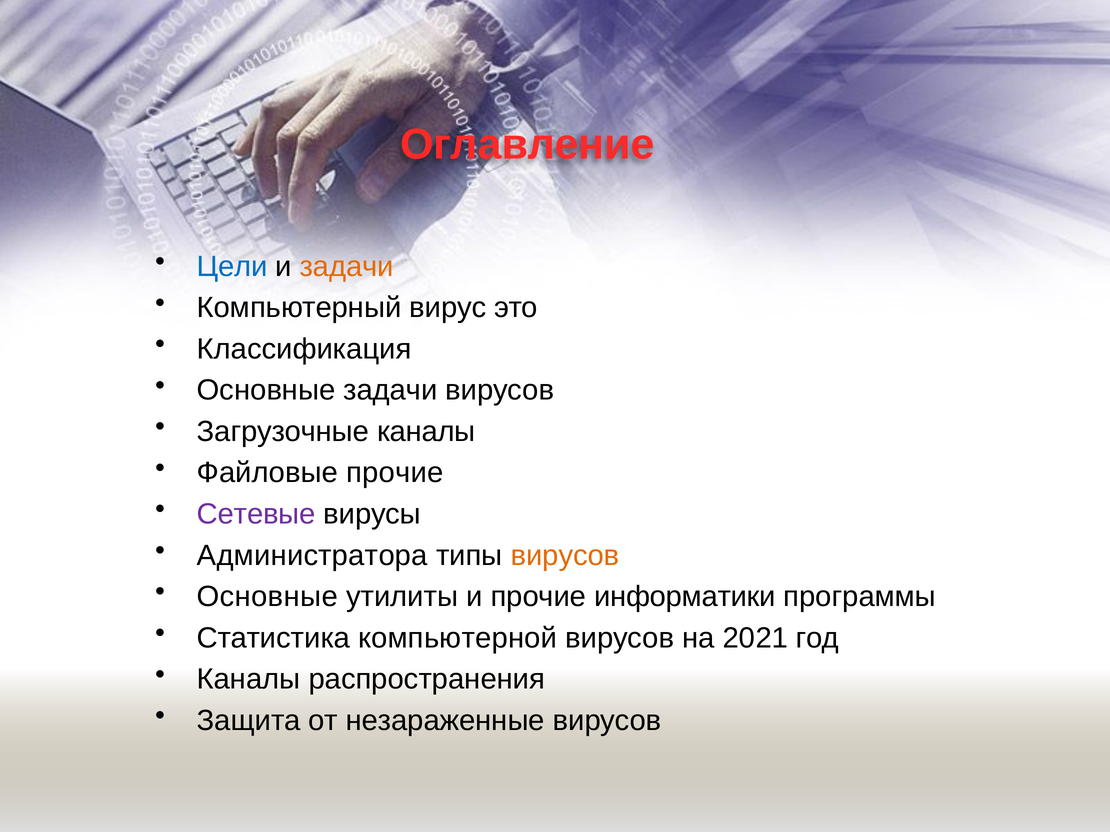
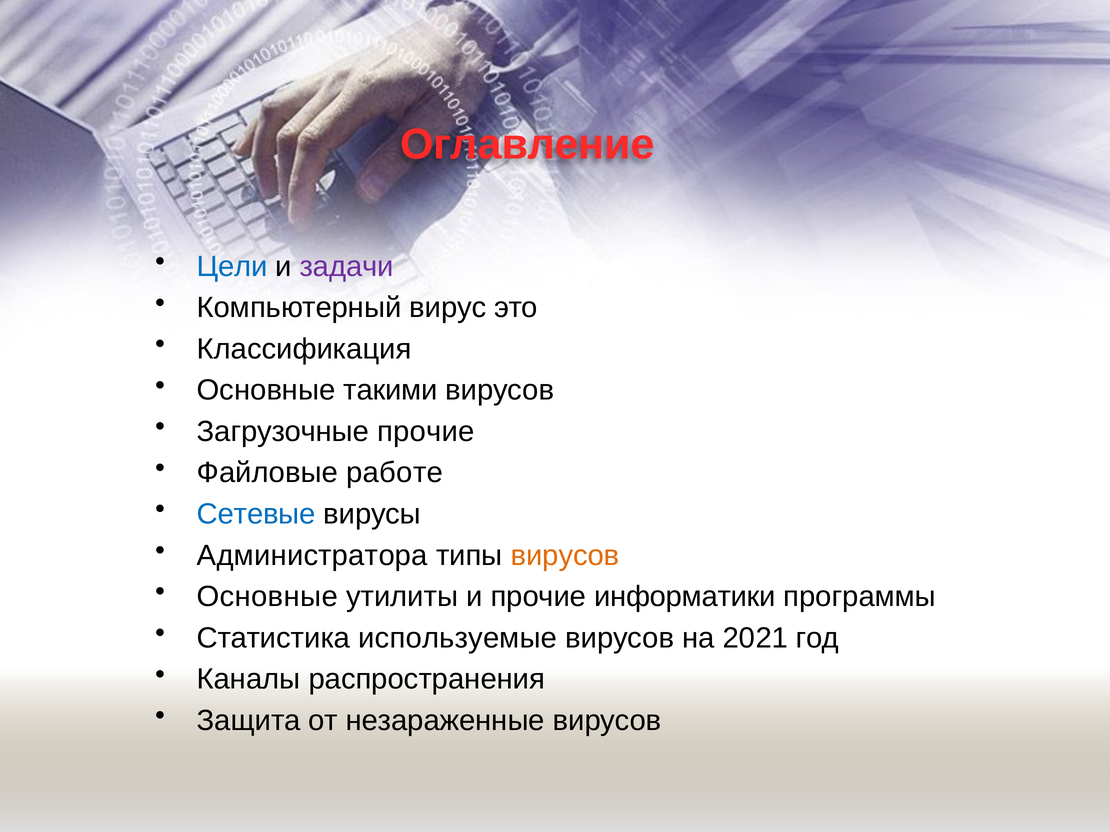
задачи at (347, 267) colour: orange -> purple
Основные задачи: задачи -> такими
Загрузочные каналы: каналы -> прочие
Файловые прочие: прочие -> работе
Сетевые colour: purple -> blue
компьютерной: компьютерной -> используемые
